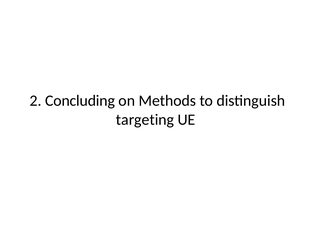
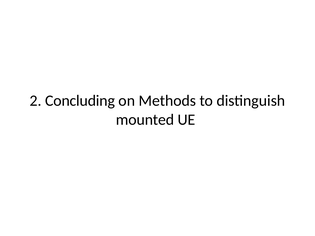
targeting: targeting -> mounted
